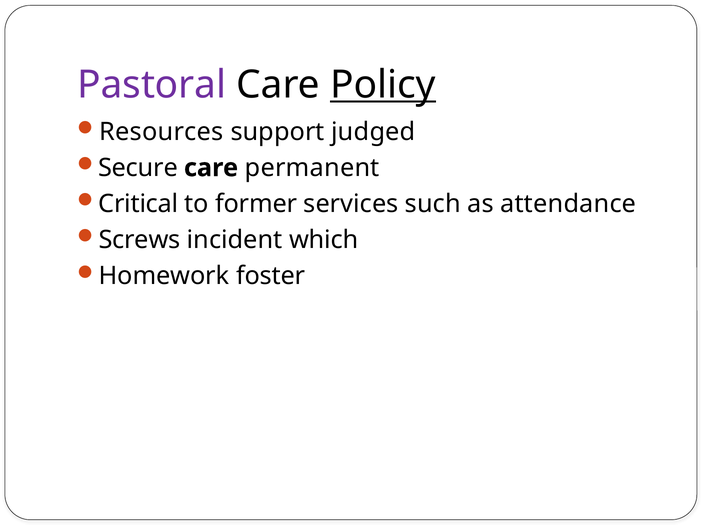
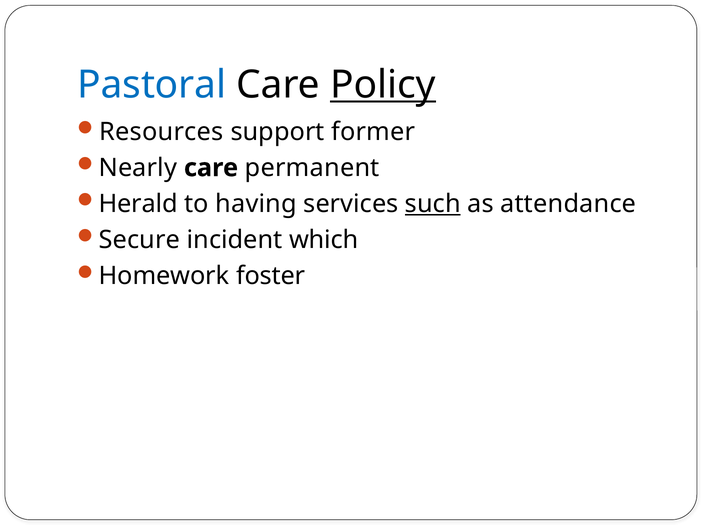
Pastoral colour: purple -> blue
judged: judged -> former
Secure: Secure -> Nearly
Critical: Critical -> Herald
former: former -> having
such underline: none -> present
Screws: Screws -> Secure
